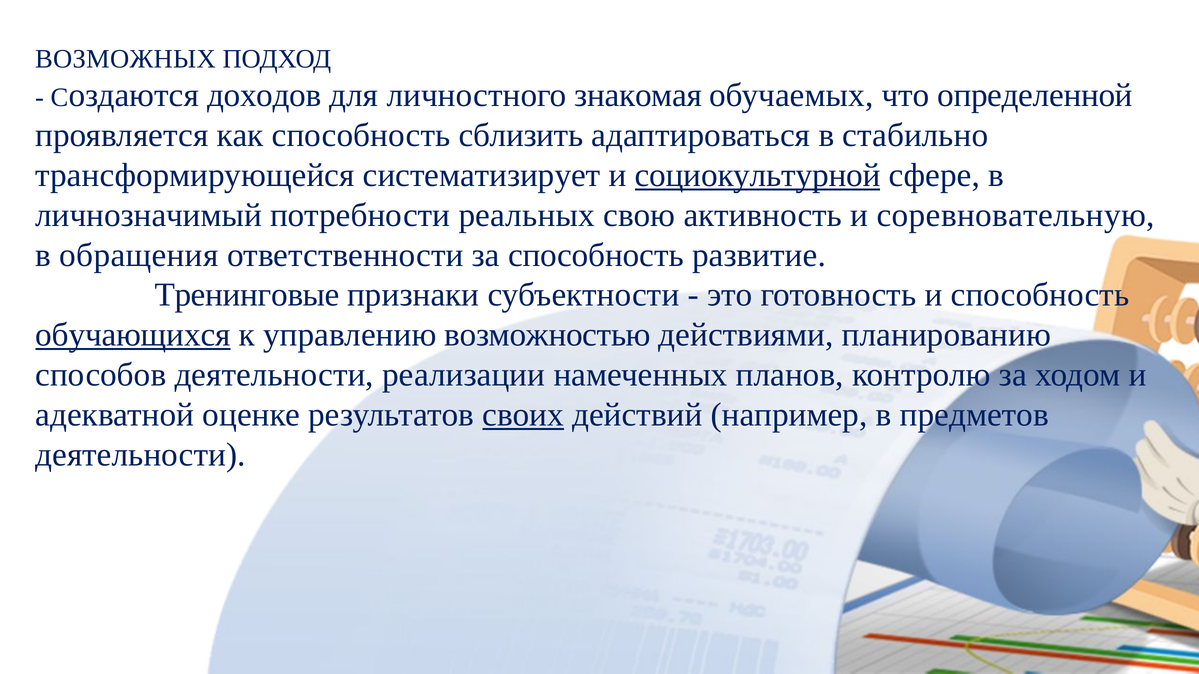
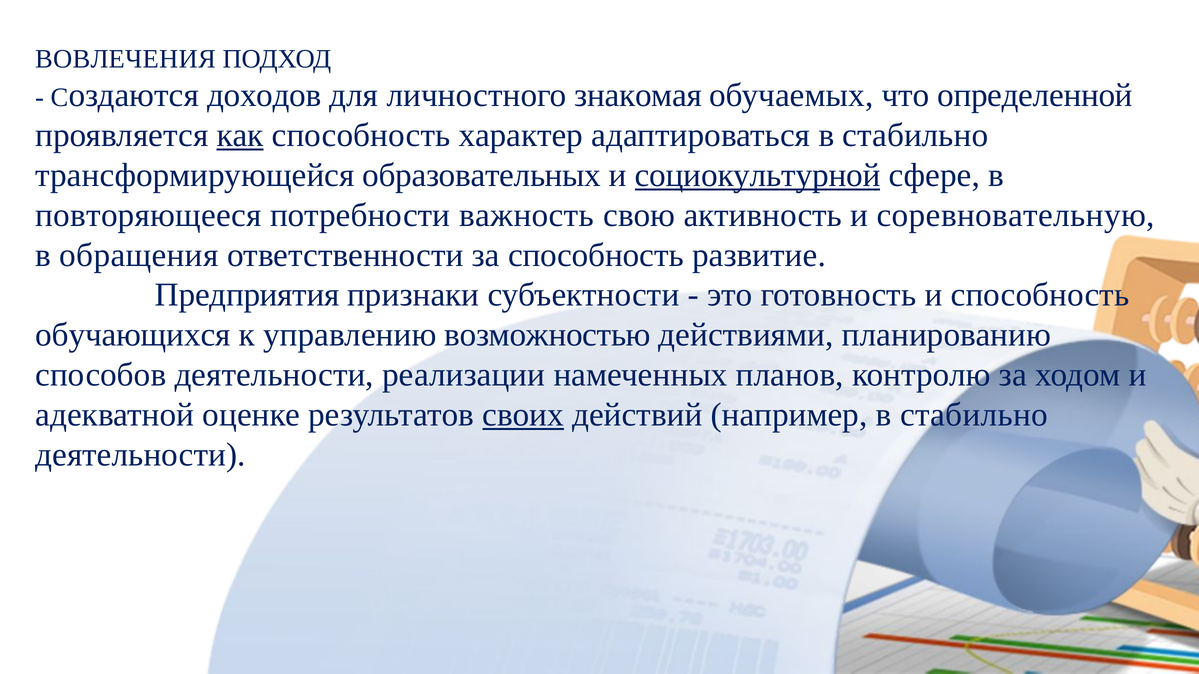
ВОЗМОЖНЫХ: ВОЗМОЖНЫХ -> ВОВЛЕЧЕНИЯ
как underline: none -> present
сблизить: сблизить -> характер
систематизирует: систематизирует -> образовательных
личнозначимый: личнозначимый -> повторяющееся
реальных: реальных -> важность
Тренинговые: Тренинговые -> Предприятия
обучающихся underline: present -> none
например в предметов: предметов -> стабильно
